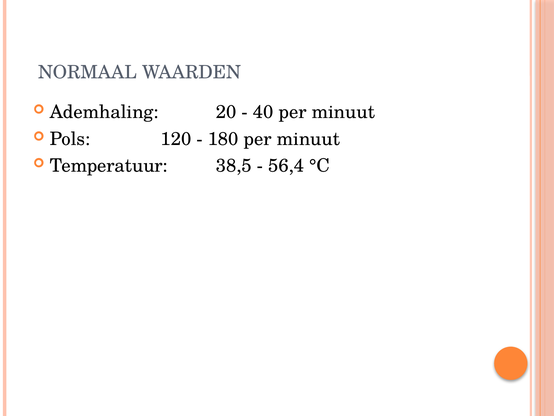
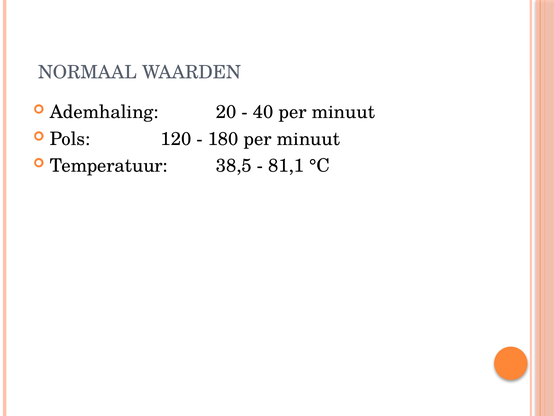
56,4: 56,4 -> 81,1
